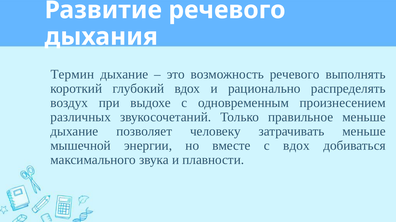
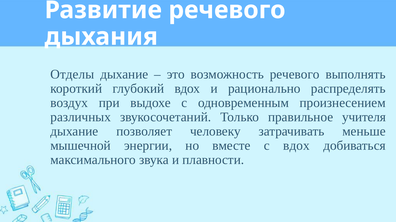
Термин: Термин -> Отделы
правильное меньше: меньше -> учителя
